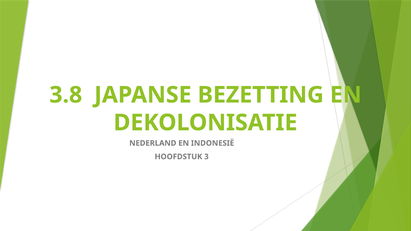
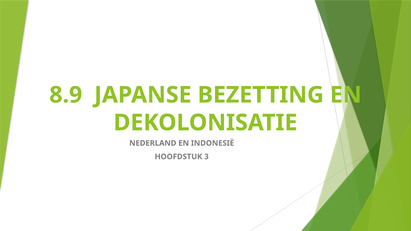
3.8: 3.8 -> 8.9
